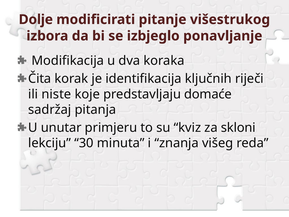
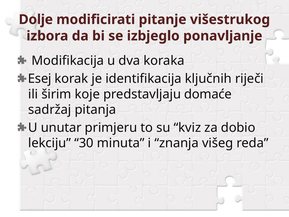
Čita: Čita -> Esej
niste: niste -> širim
skloni: skloni -> dobio
